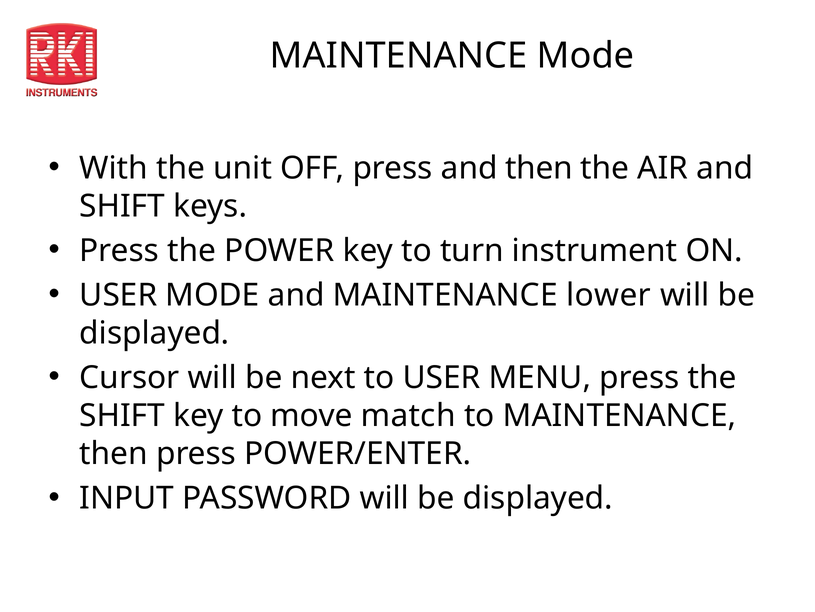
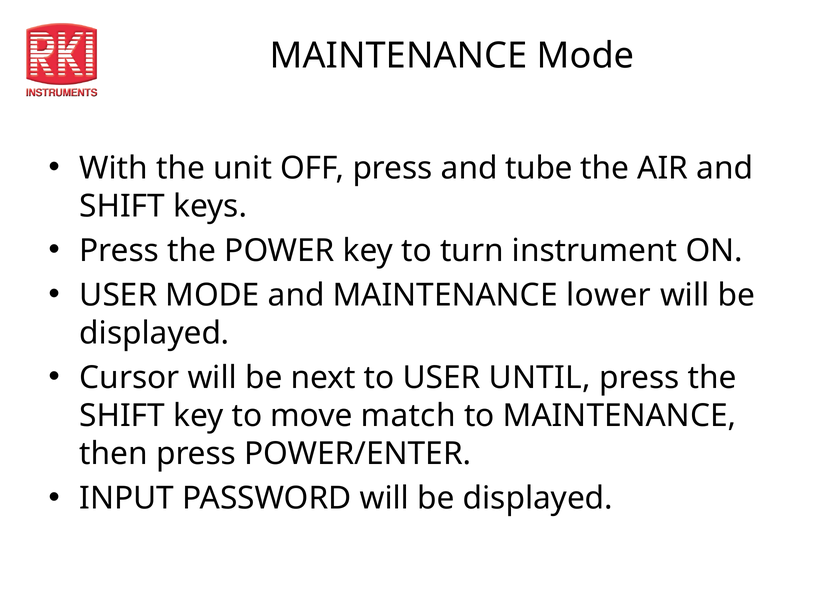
and then: then -> tube
MENU: MENU -> UNTIL
